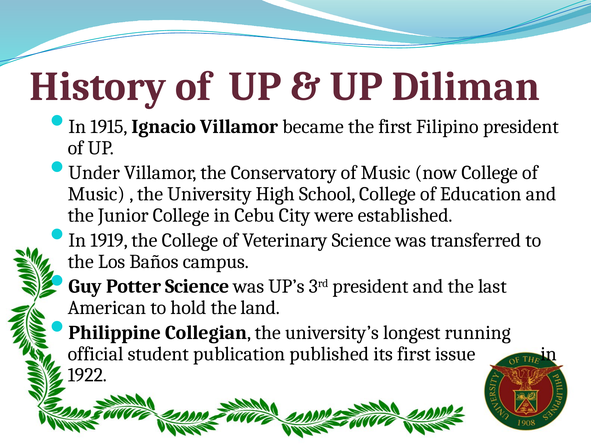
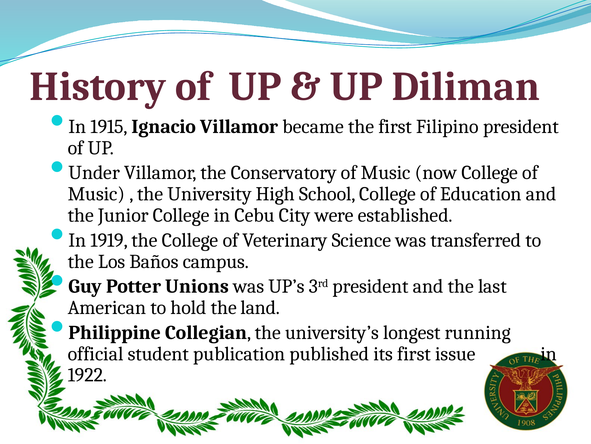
Potter Science: Science -> Unions
